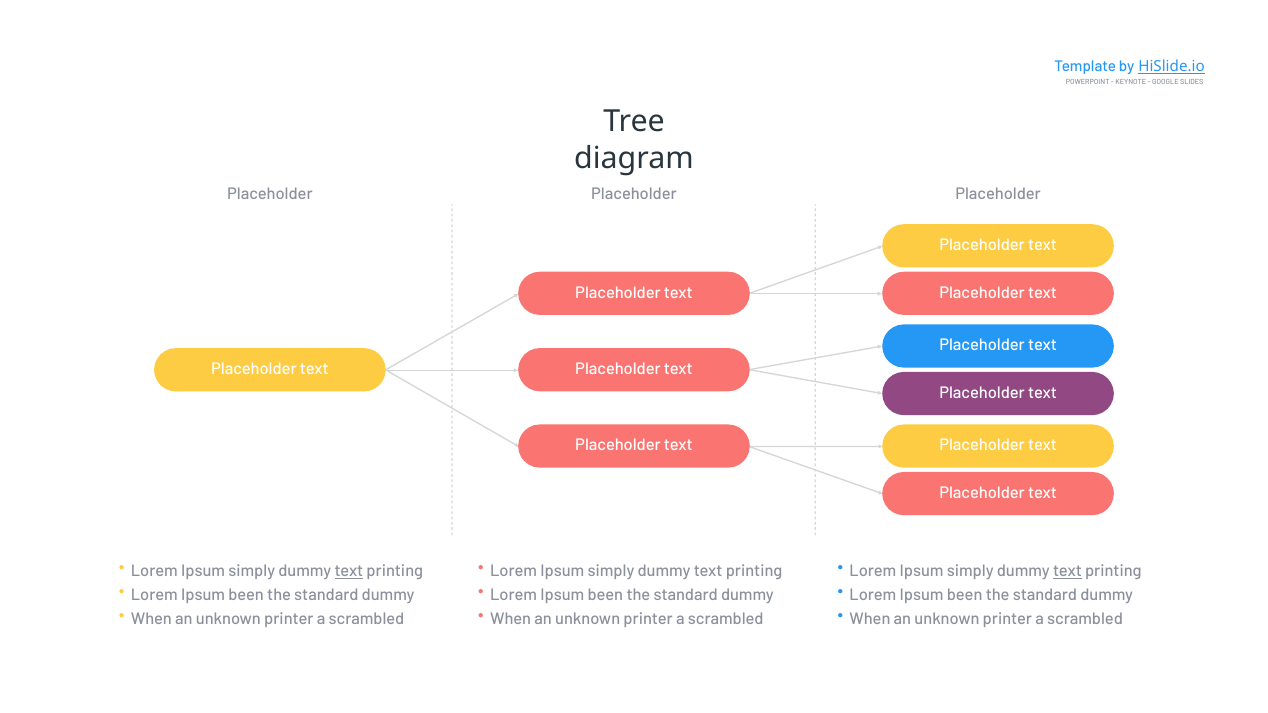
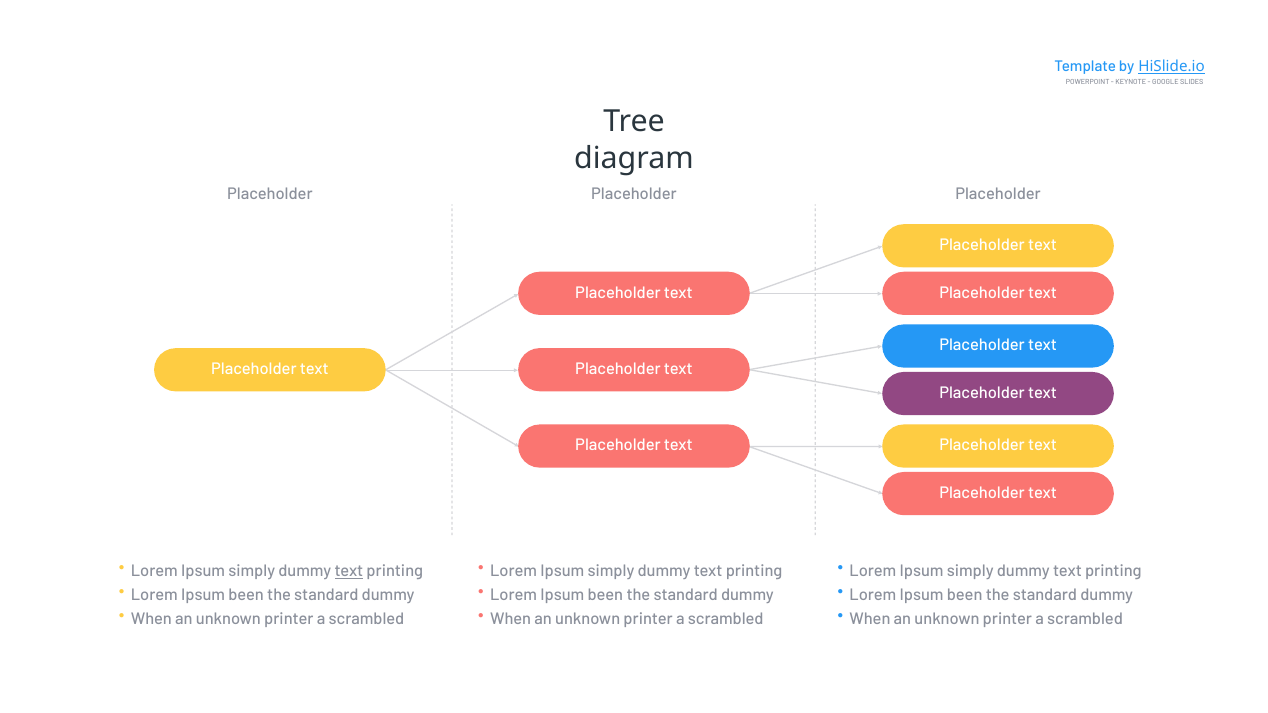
text at (1067, 571) underline: present -> none
